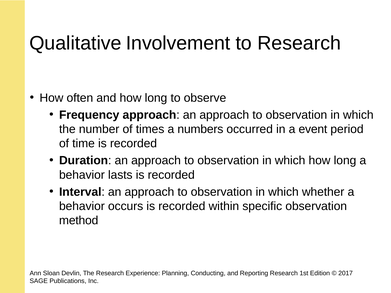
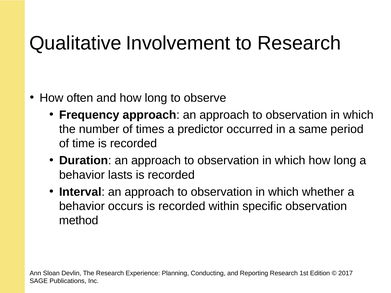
numbers: numbers -> predictor
event: event -> same
